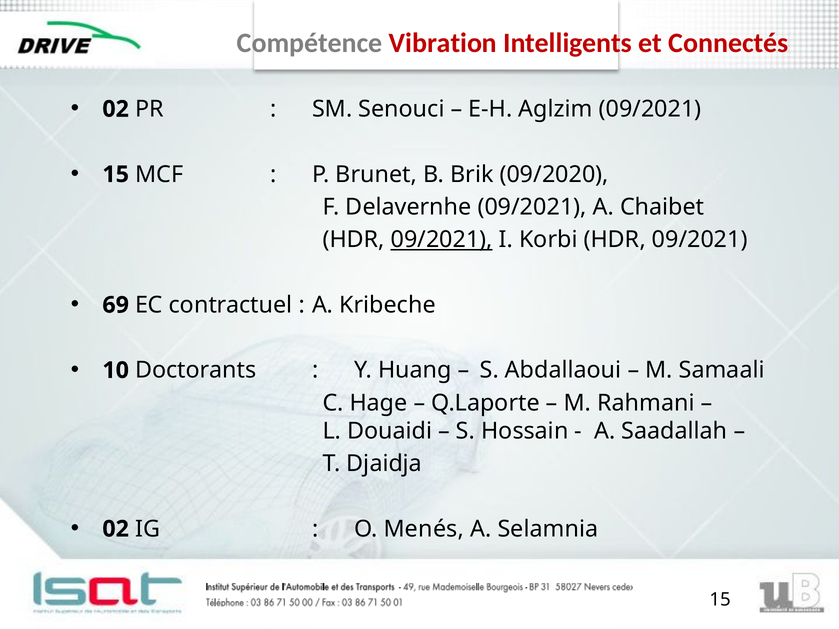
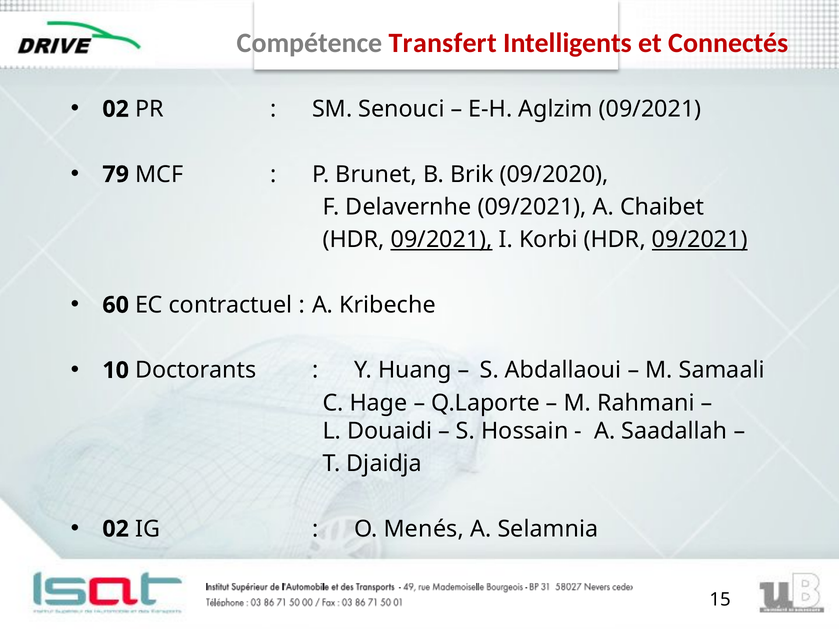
Vibration: Vibration -> Transfert
15 at (116, 174): 15 -> 79
09/2021 at (700, 240) underline: none -> present
69: 69 -> 60
